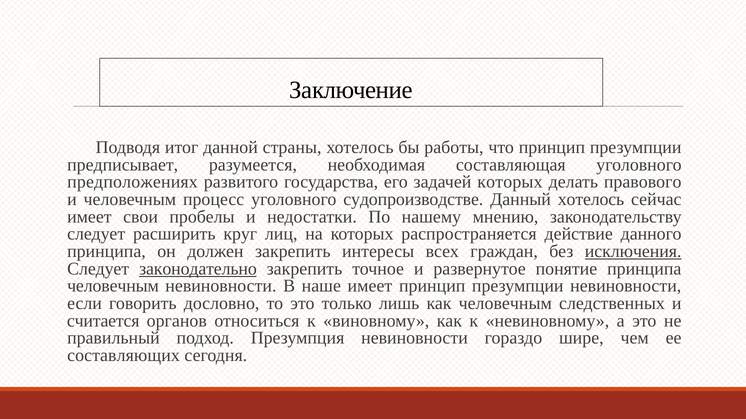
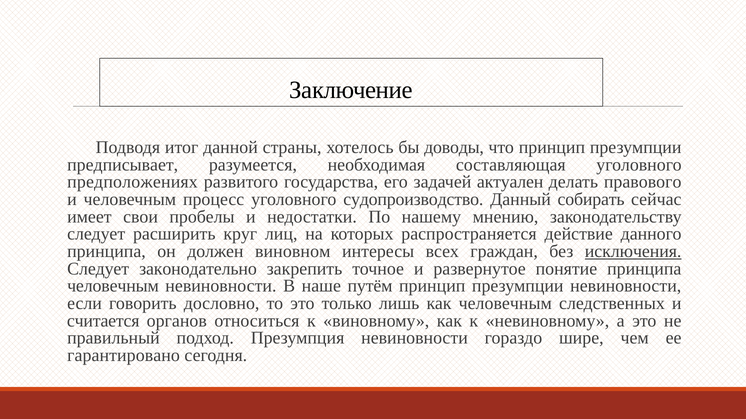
работы: работы -> доводы
задачей которых: которых -> актуален
судопроизводстве: судопроизводстве -> судопроизводство
Данный хотелось: хотелось -> собирать
должен закрепить: закрепить -> виновном
законодательно underline: present -> none
наше имеет: имеет -> путём
составляющих: составляющих -> гарантировано
